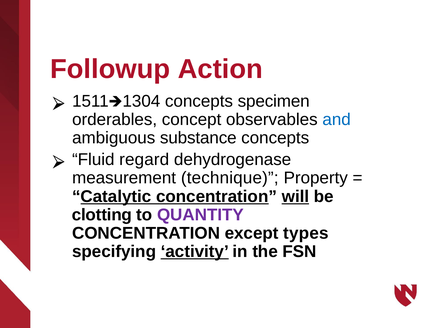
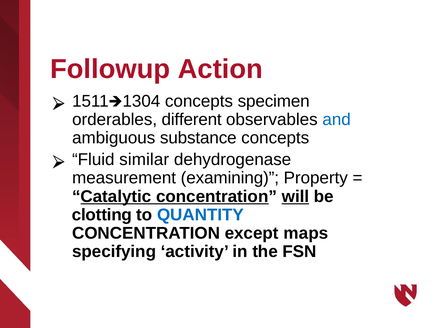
concept: concept -> different
regard: regard -> similar
technique: technique -> examining
QUANTITY colour: purple -> blue
types: types -> maps
activity underline: present -> none
